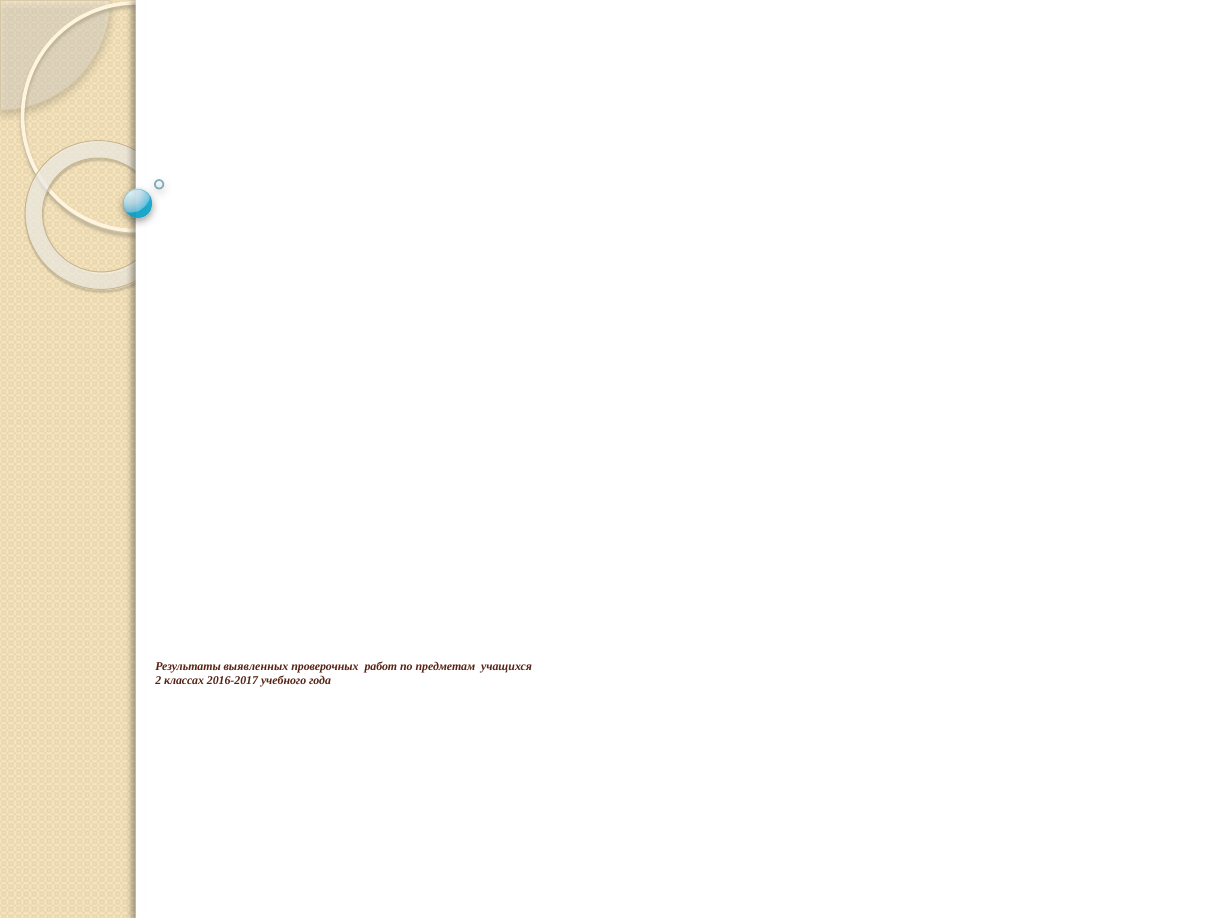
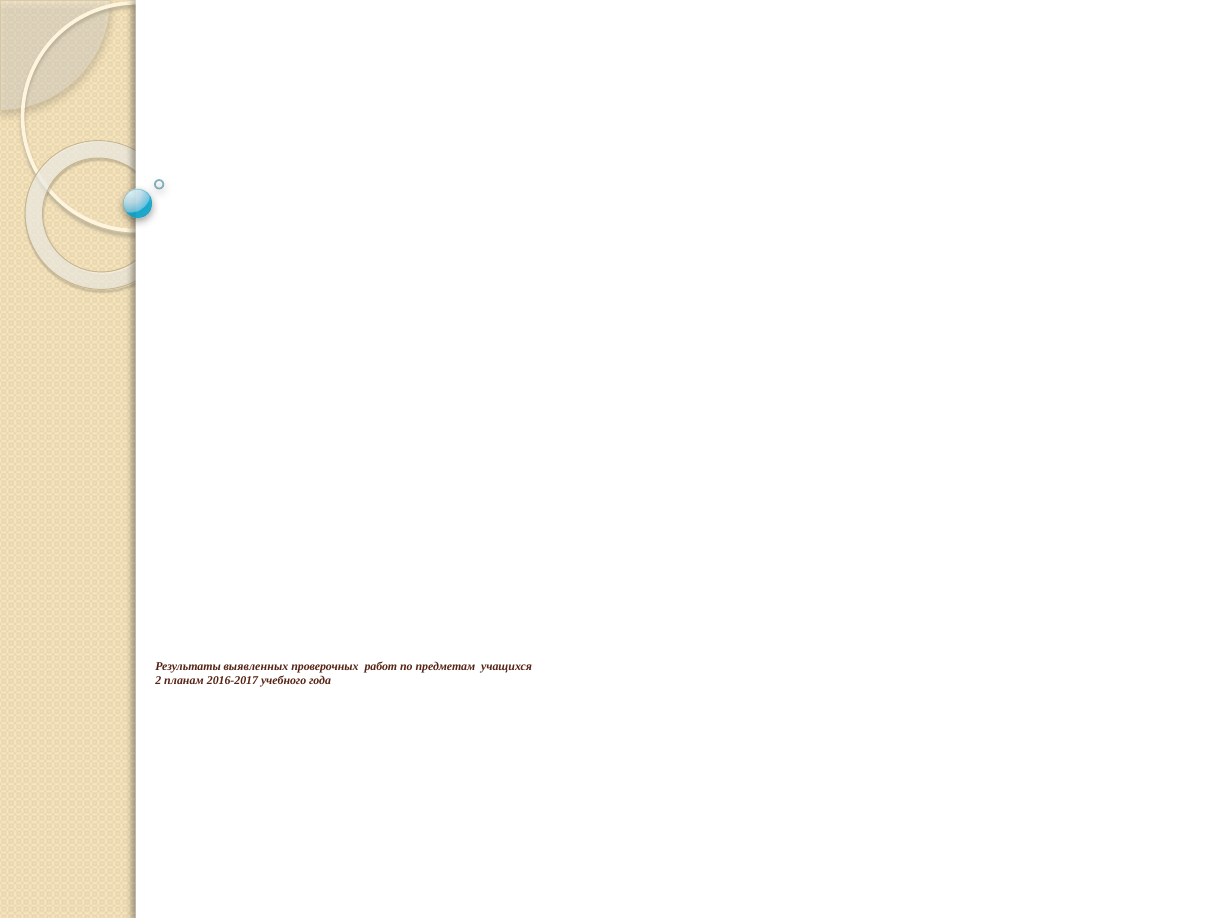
классах: классах -> планам
